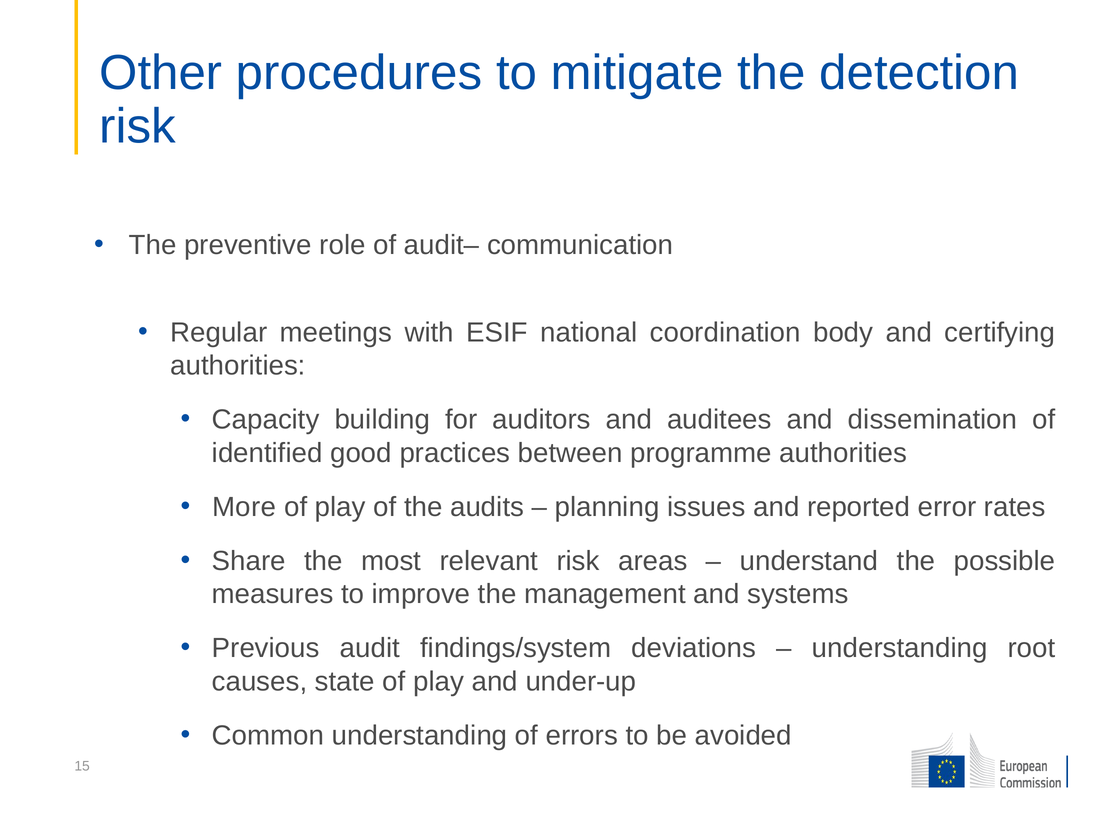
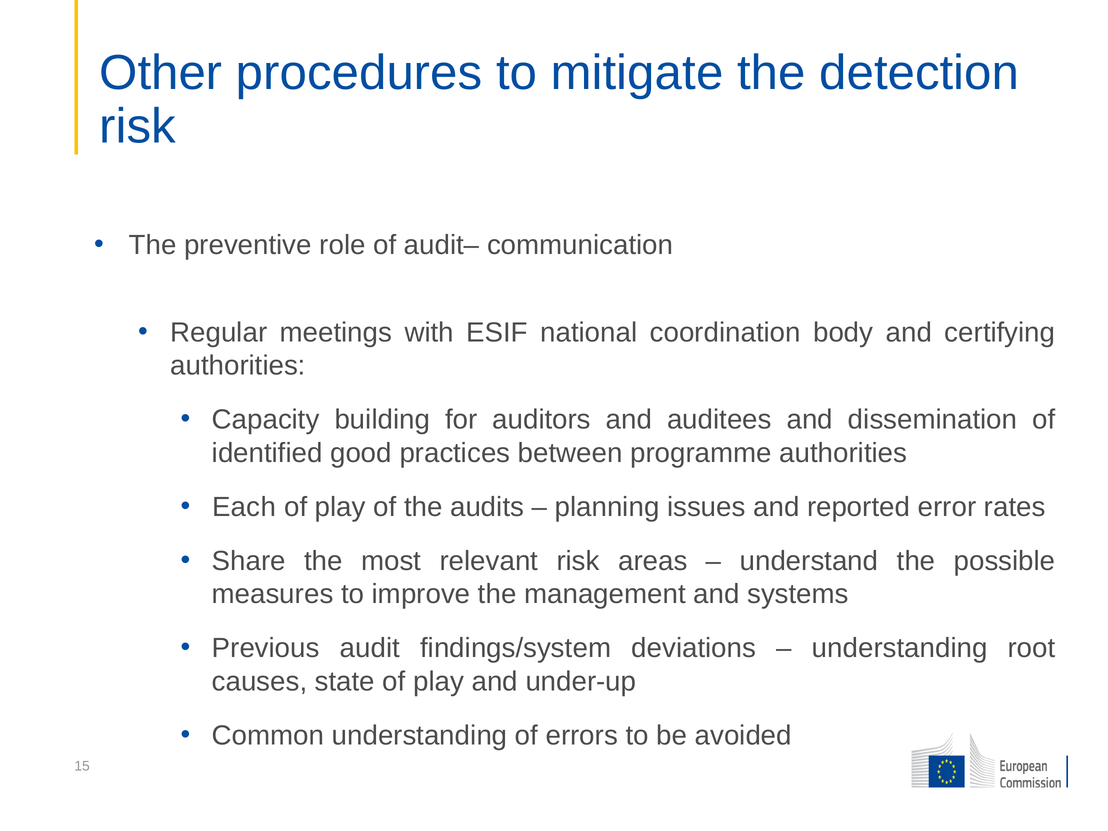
More: More -> Each
